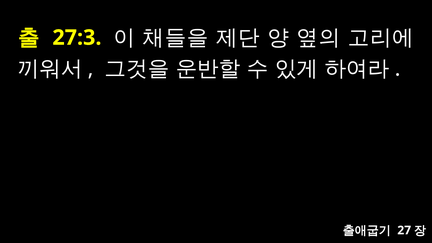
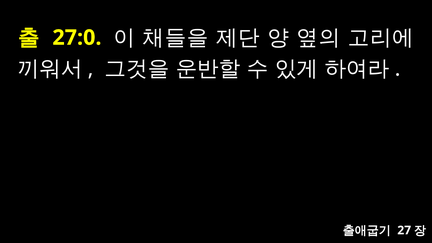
27:3: 27:3 -> 27:0
